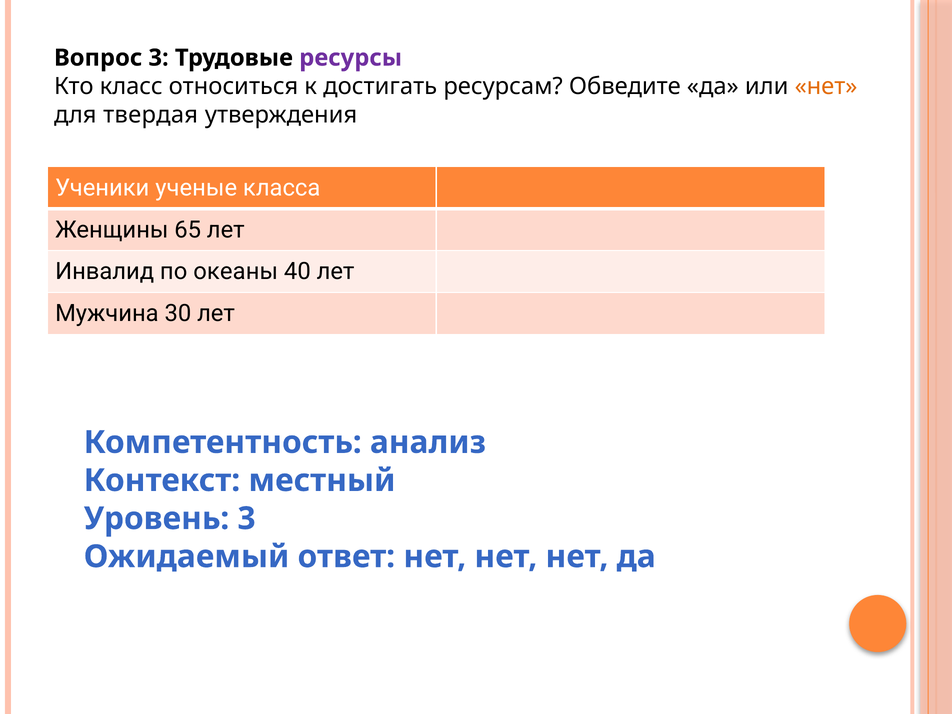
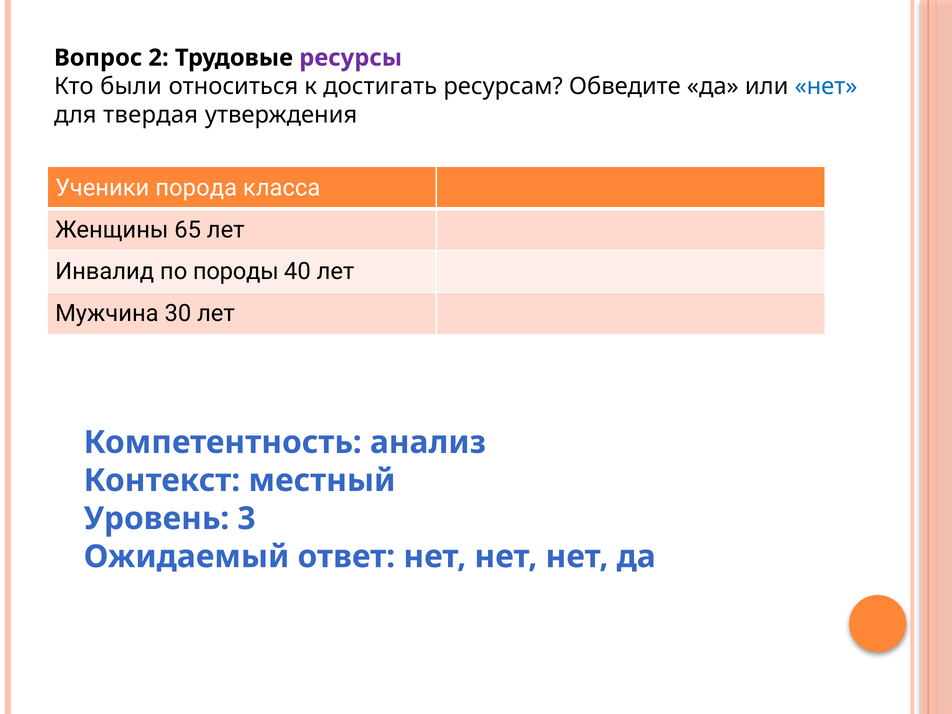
Вопрос 3: 3 -> 2
класс: класс -> были
нет at (826, 86) colour: orange -> blue
ученые: ученые -> порода
океаны: океаны -> породы
